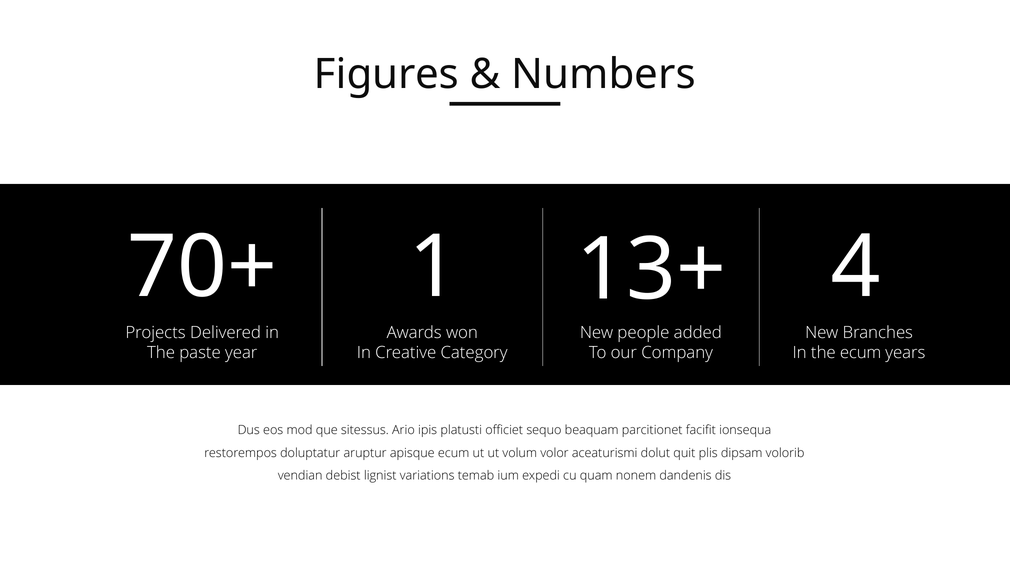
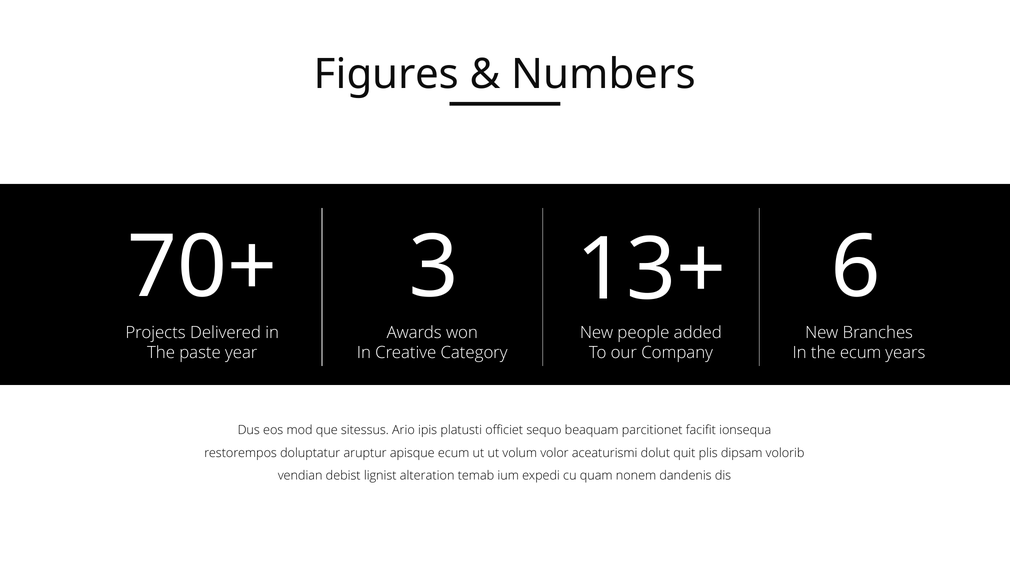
1: 1 -> 3
4: 4 -> 6
variations: variations -> alteration
